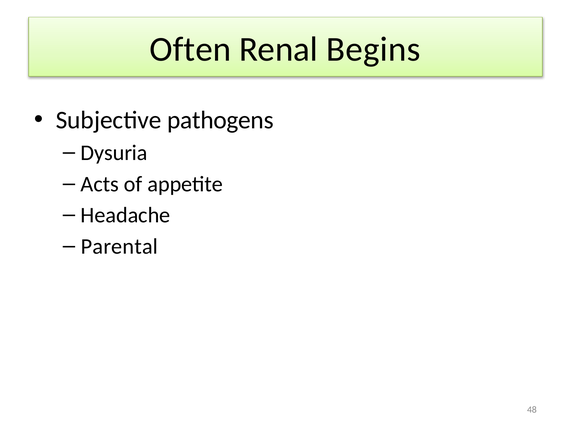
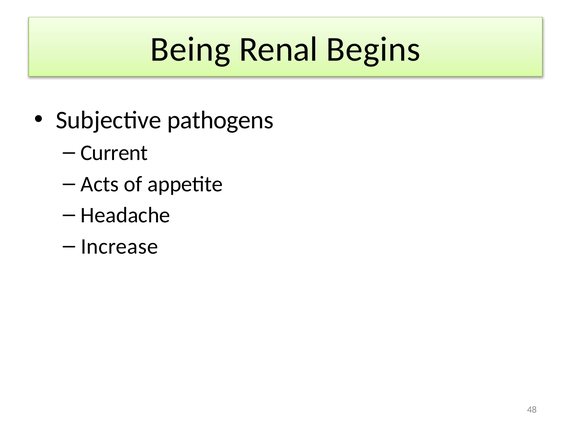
Often: Often -> Being
Dysuria: Dysuria -> Current
Parental: Parental -> Increase
